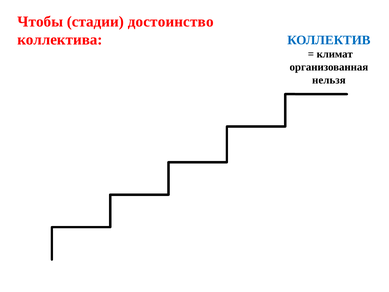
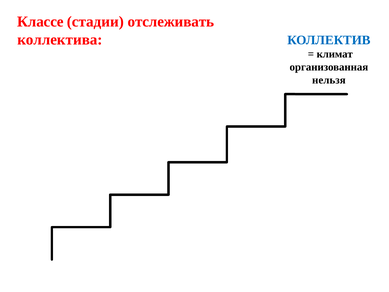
Чтобы: Чтобы -> Классе
достоинство: достоинство -> отслеживать
